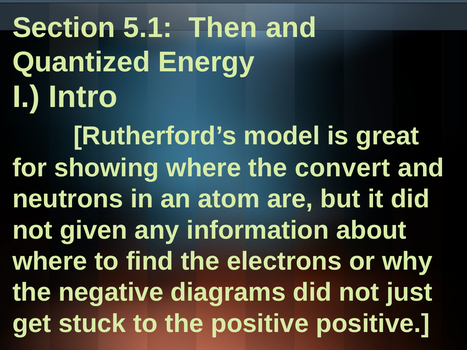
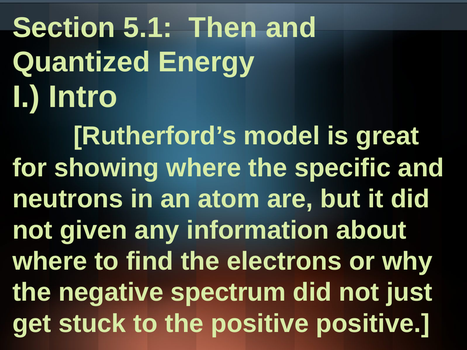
convert: convert -> specific
diagrams: diagrams -> spectrum
